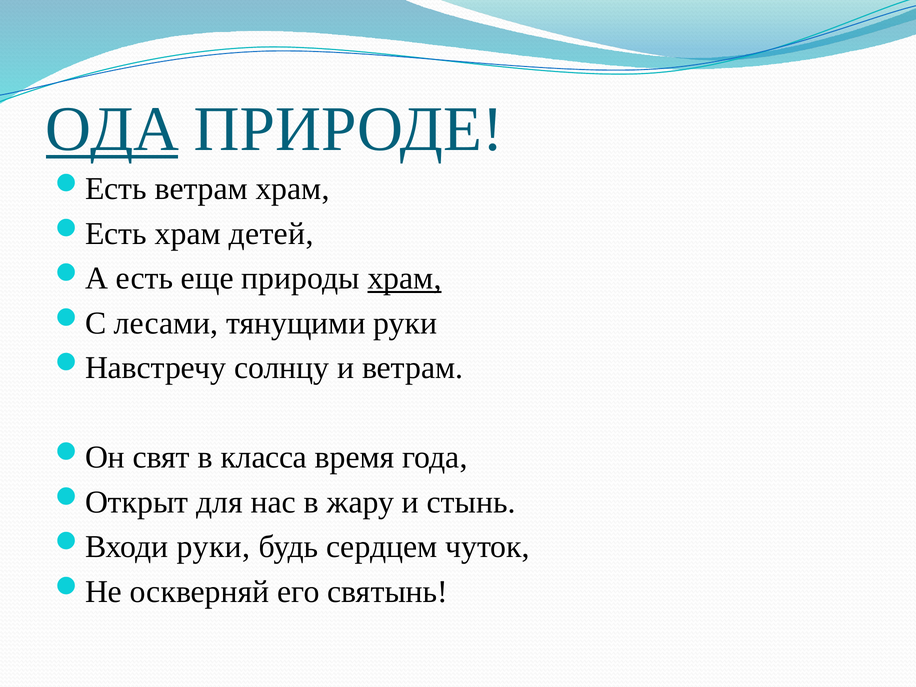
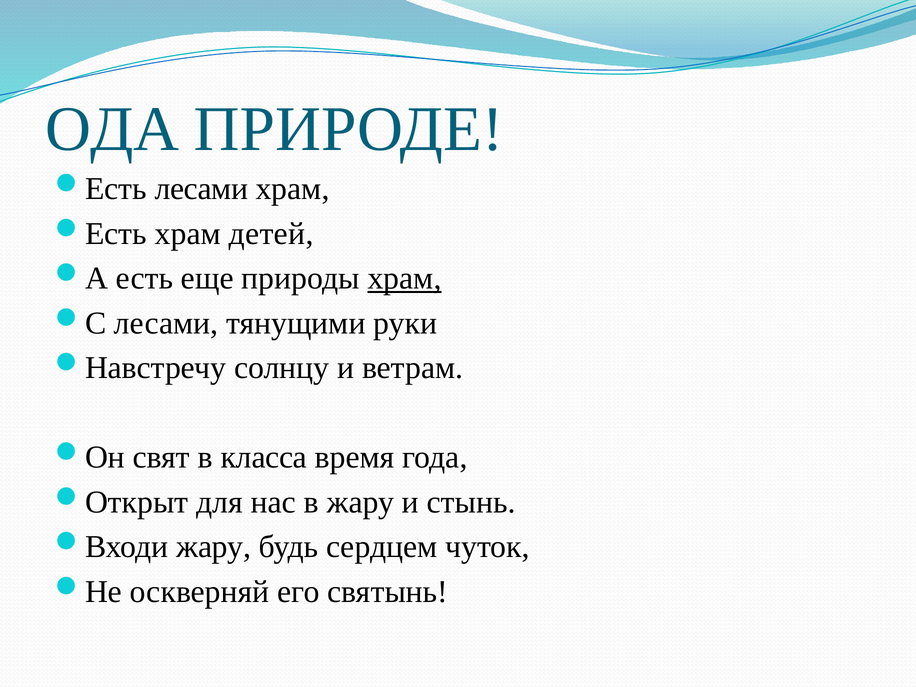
ОДА underline: present -> none
ветрам at (201, 189): ветрам -> лесами
руки at (213, 547): руки -> жару
